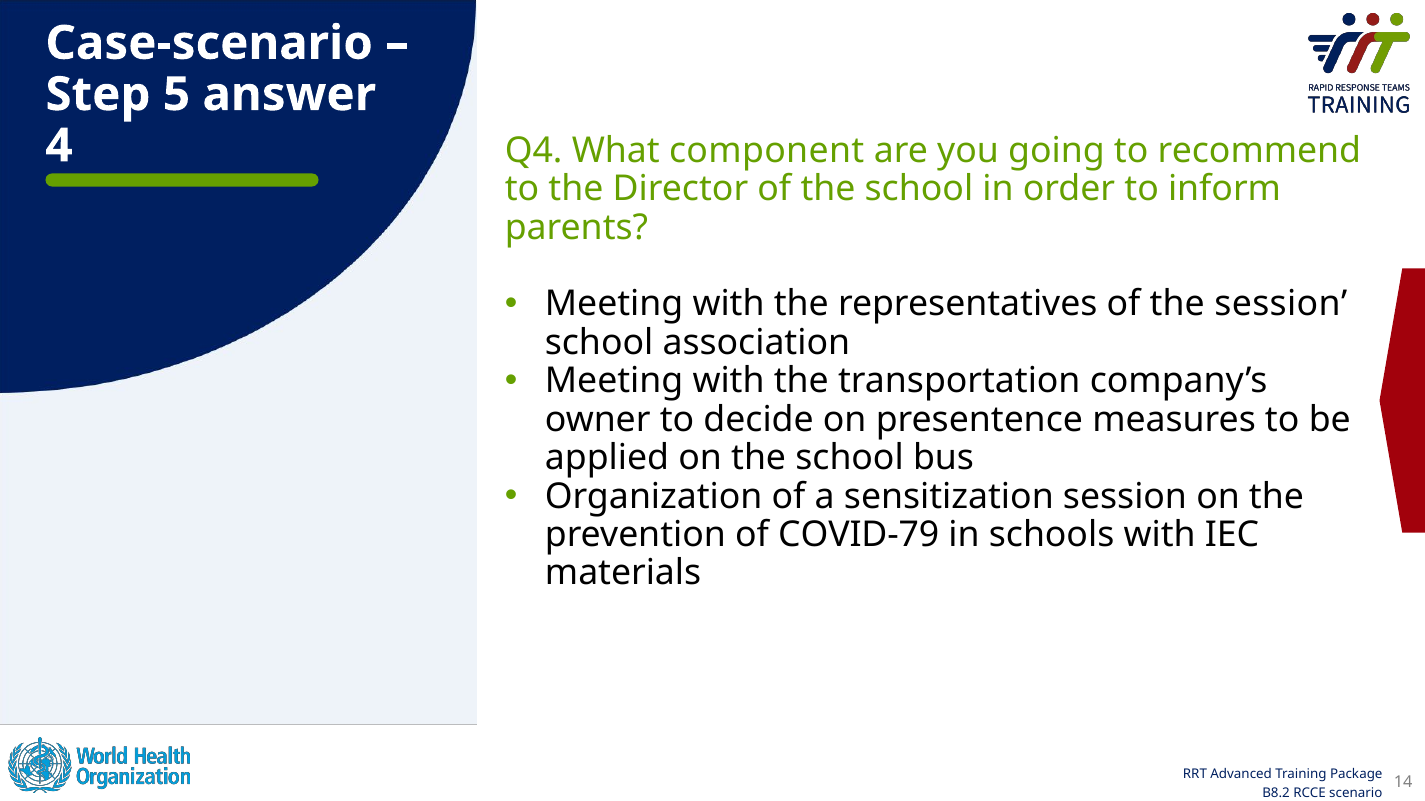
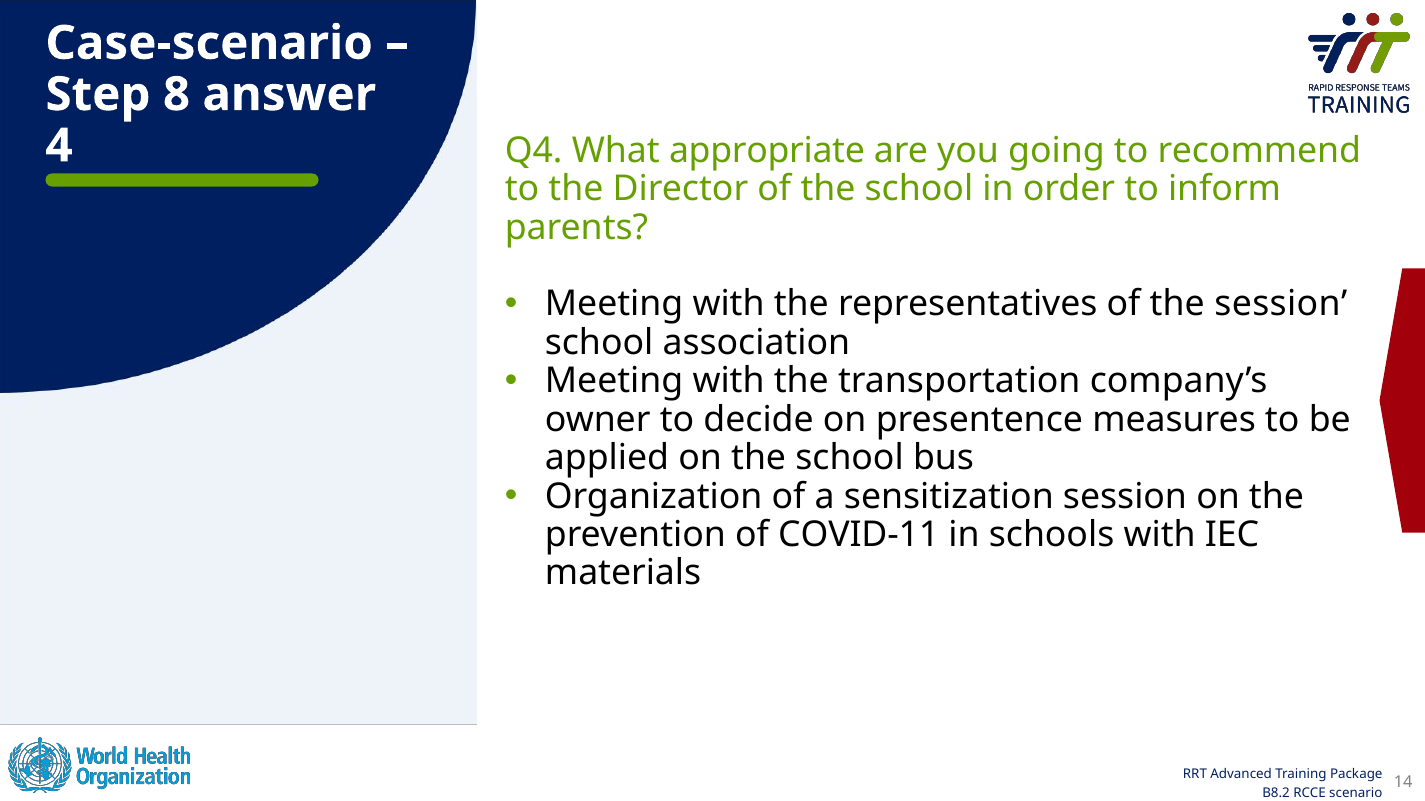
5: 5 -> 8
component: component -> appropriate
COVID-79: COVID-79 -> COVID-11
